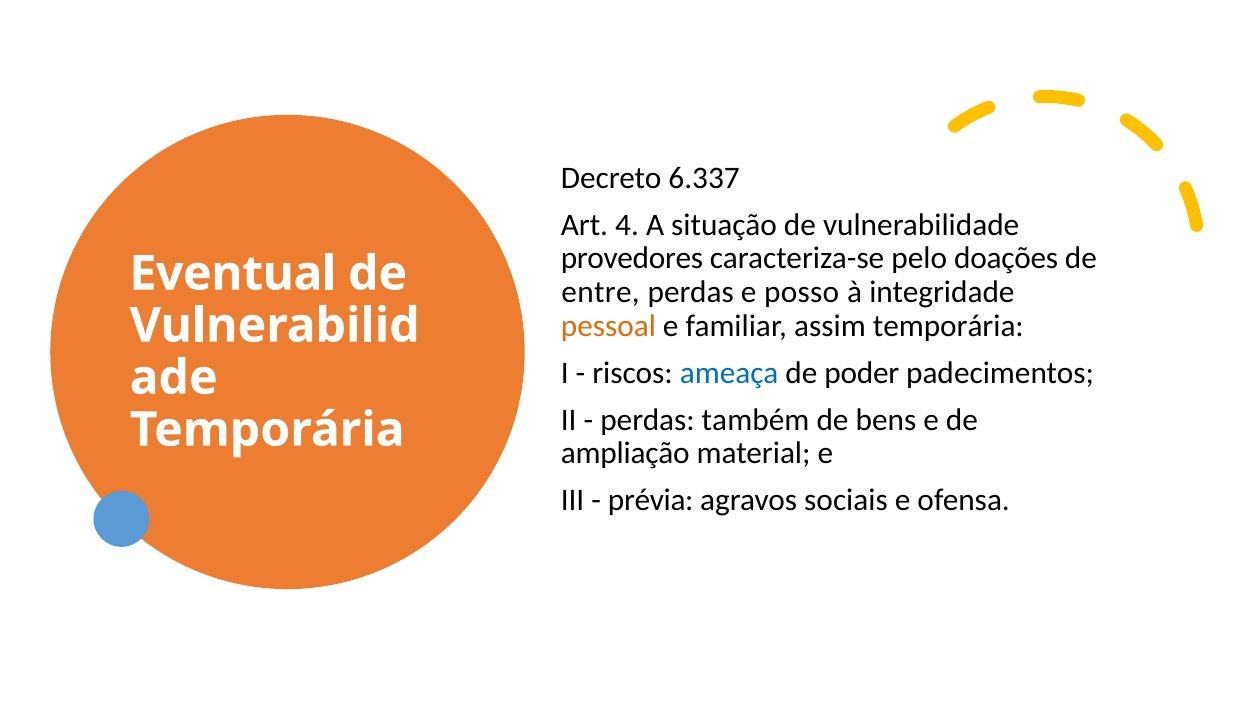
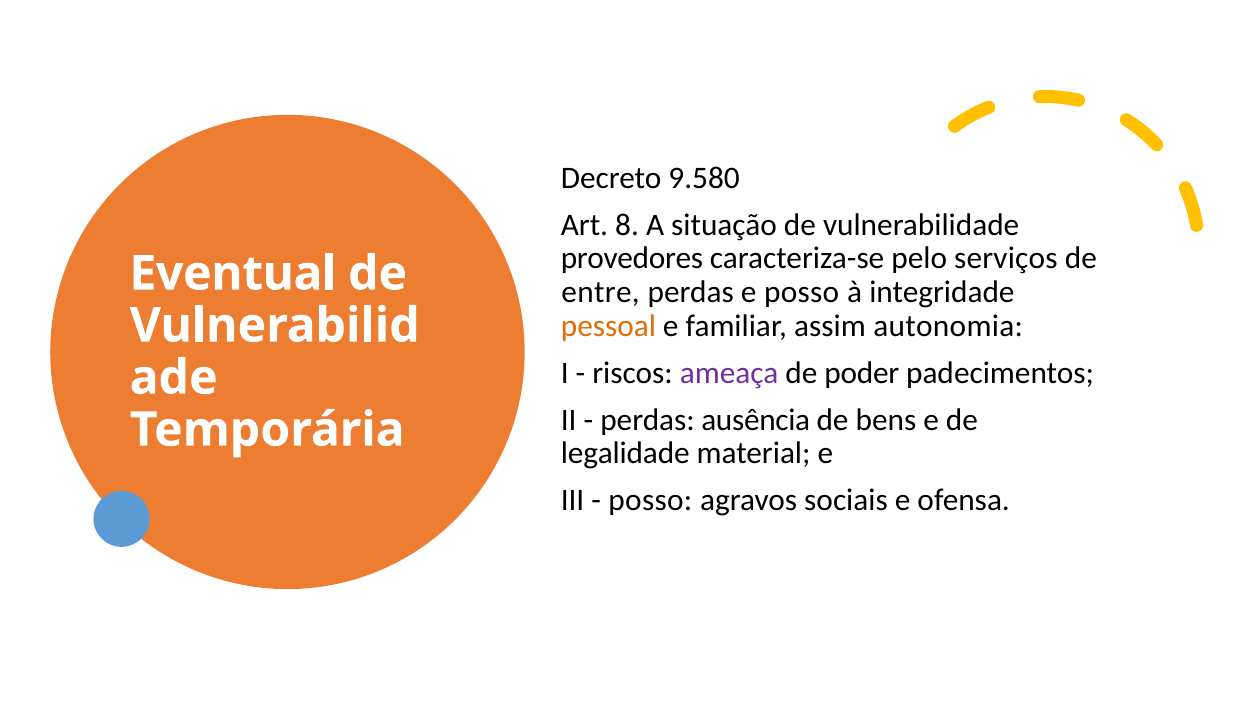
6.337: 6.337 -> 9.580
4: 4 -> 8
doações: doações -> serviços
assim temporária: temporária -> autonomia
ameaça colour: blue -> purple
também: também -> ausência
ampliação: ampliação -> legalidade
prévia at (651, 501): prévia -> posso
